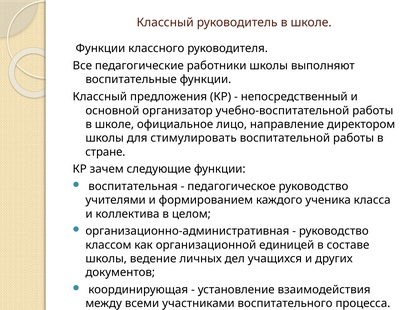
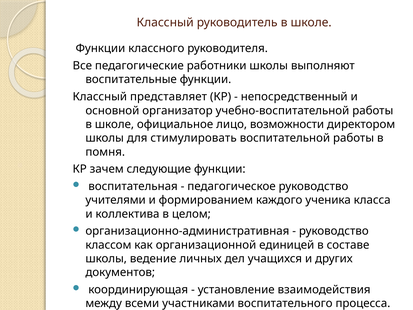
предложения: предложения -> представляет
направление: направление -> возможности
стране: стране -> помня
